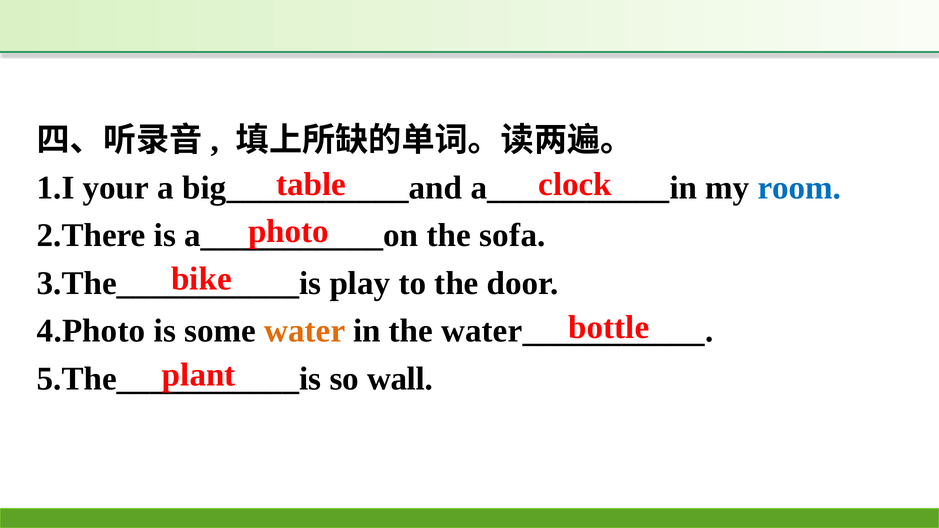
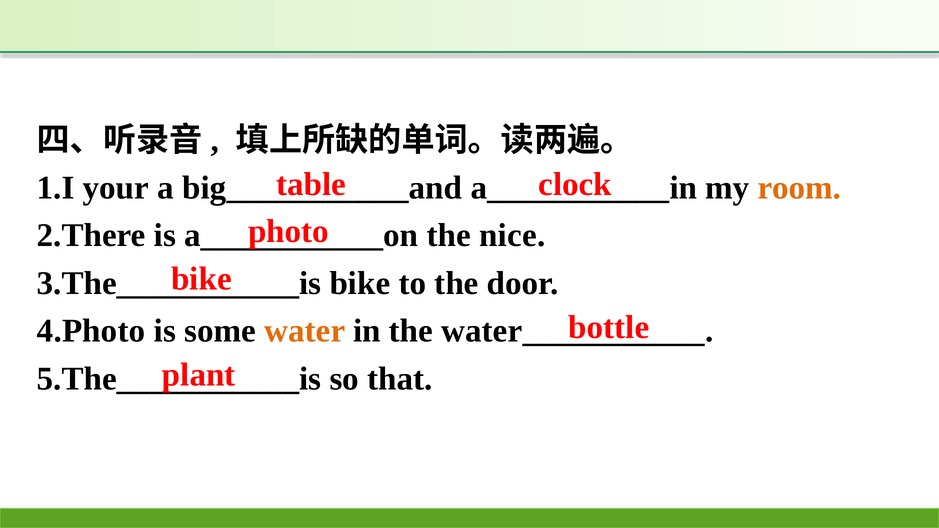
room colour: blue -> orange
sofa: sofa -> nice
play at (360, 283): play -> bike
wall: wall -> that
